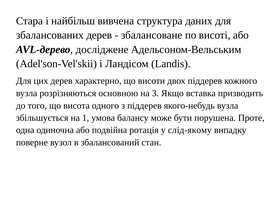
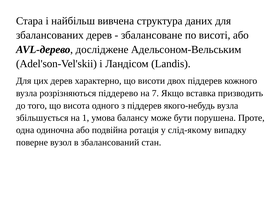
основною: основною -> піддерево
3: 3 -> 7
